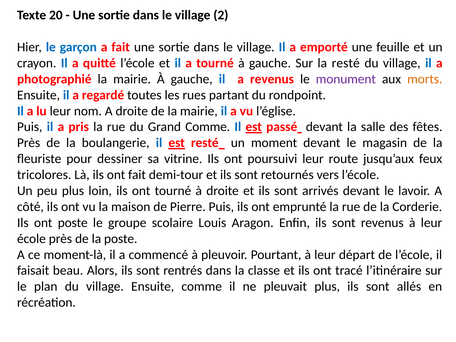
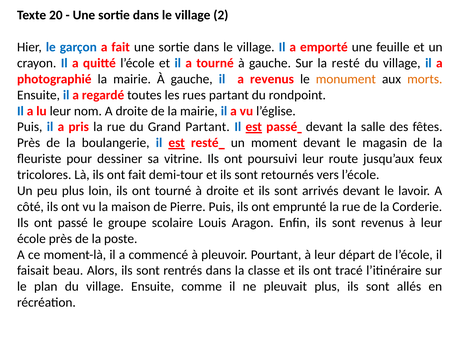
monument colour: purple -> orange
Grand Comme: Comme -> Partant
ont poste: poste -> passé
